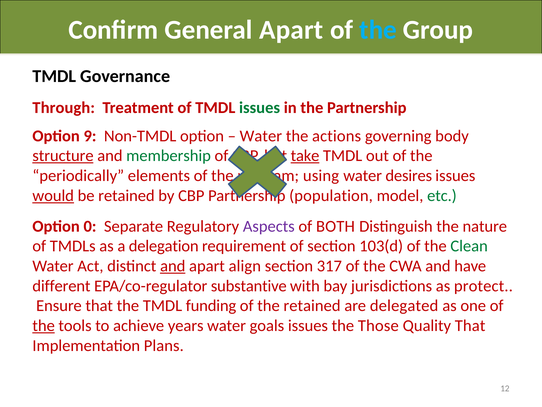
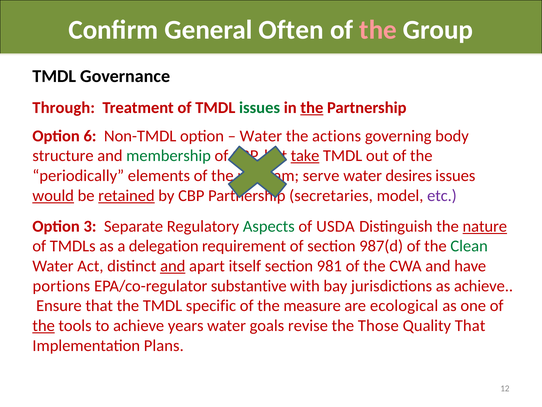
General Apart: Apart -> Often
the at (378, 30) colour: light blue -> pink
the at (312, 108) underline: none -> present
9: 9 -> 6
structure underline: present -> none
using: using -> serve
retained at (126, 195) underline: none -> present
population: population -> secretaries
etc colour: green -> purple
0: 0 -> 3
Aspects colour: purple -> green
BOTH: BOTH -> USDA
nature underline: none -> present
103(d: 103(d -> 987(d
align: align -> itself
317: 317 -> 981
different: different -> portions
as protect: protect -> achieve
funding: funding -> specific
the retained: retained -> measure
delegated: delegated -> ecological
goals issues: issues -> revise
